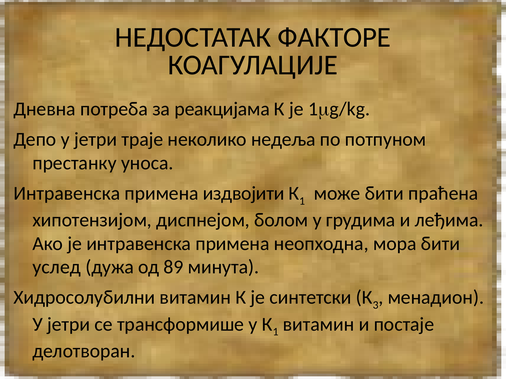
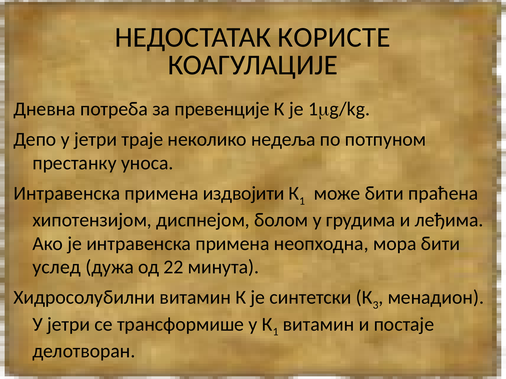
ФАКТОРЕ: ФАКТОРЕ -> КОРИСТЕ
реакцијама: реакцијама -> превенције
89: 89 -> 22
